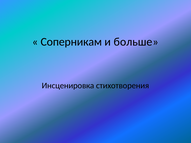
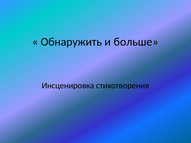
Соперникам: Соперникам -> Обнаружить
